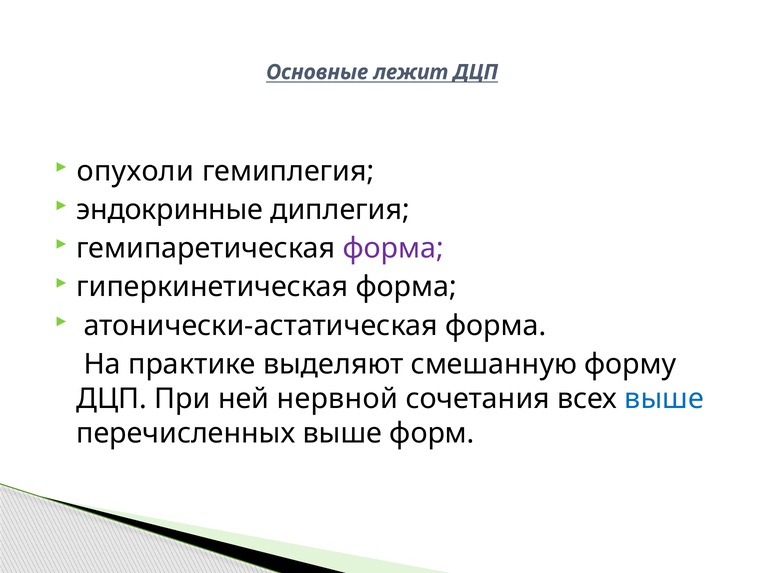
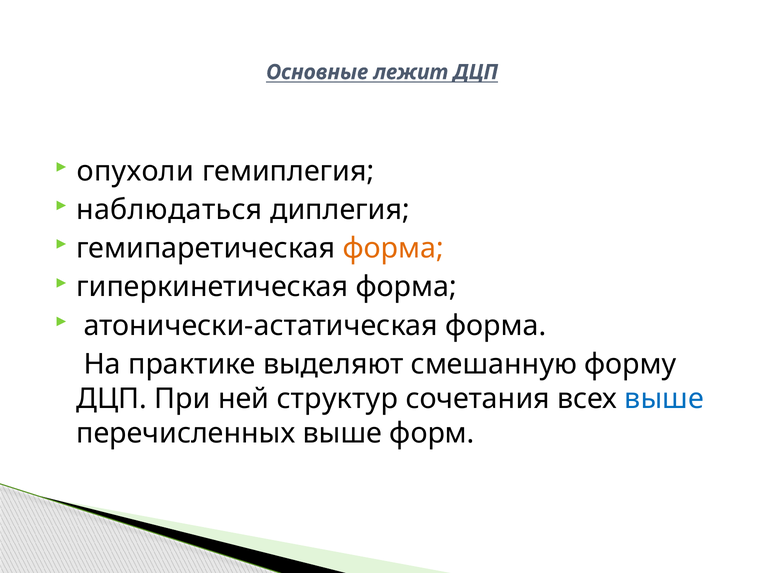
эндокринные: эндокринные -> наблюдаться
форма at (393, 248) colour: purple -> orange
нервной: нервной -> структур
